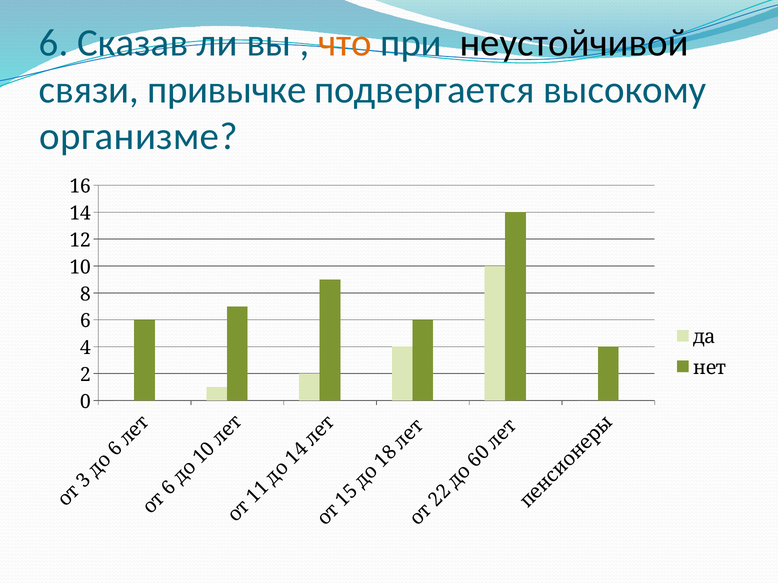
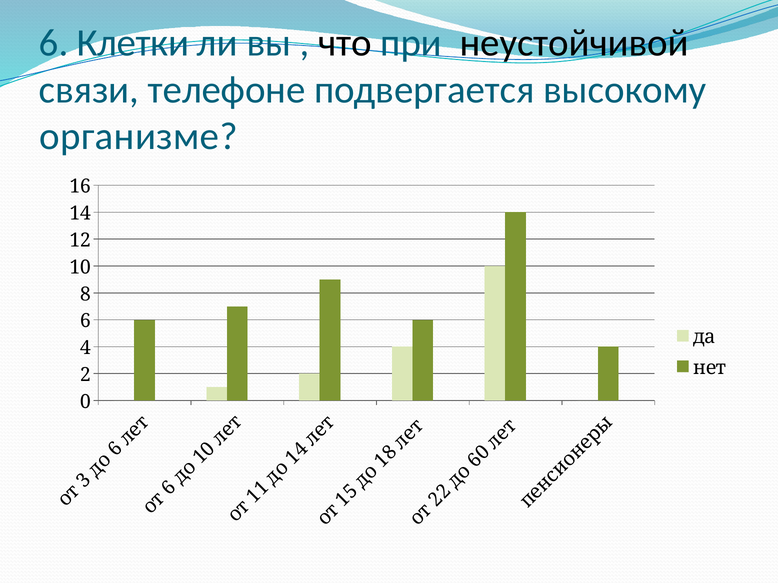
Сказав: Сказав -> Клетки
что colour: orange -> black
привычке: привычке -> телефоне
